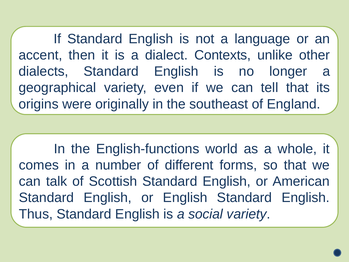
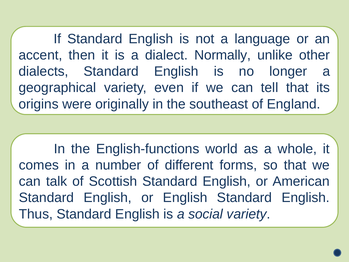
Contexts: Contexts -> Normally
